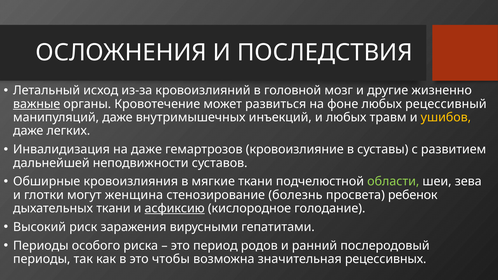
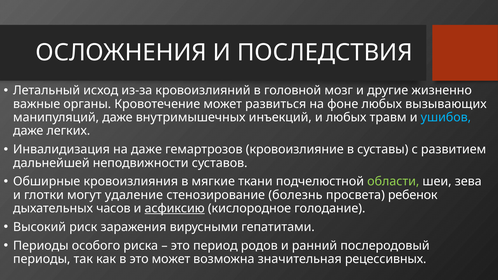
важные underline: present -> none
рецессивный: рецессивный -> вызывающих
ушибов colour: yellow -> light blue
женщина: женщина -> удаление
дыхательных ткани: ткани -> часов
это чтобы: чтобы -> может
